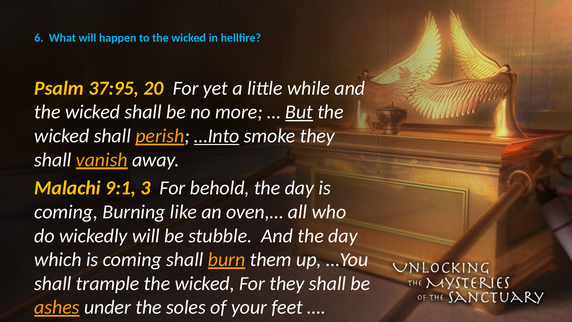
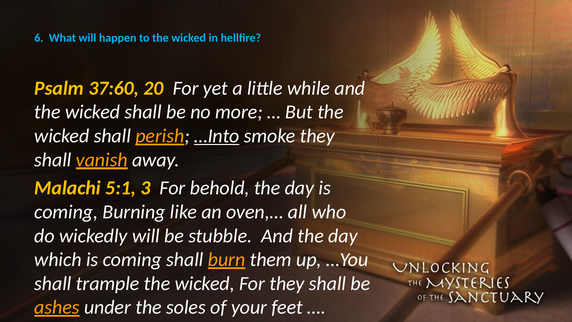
37:95: 37:95 -> 37:60
But underline: present -> none
9:1: 9:1 -> 5:1
